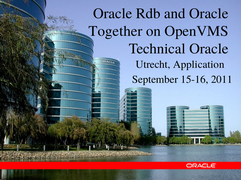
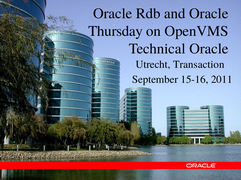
Together: Together -> Thursday
Application: Application -> Transaction
